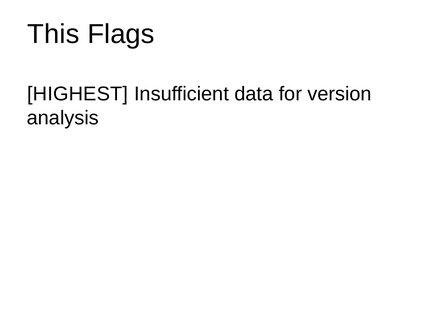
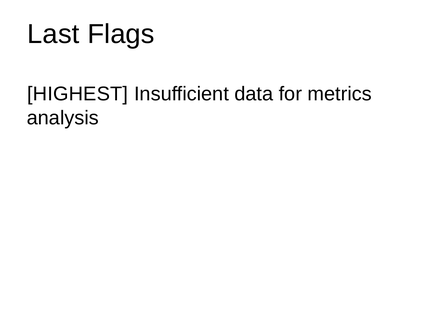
This: This -> Last
version: version -> metrics
